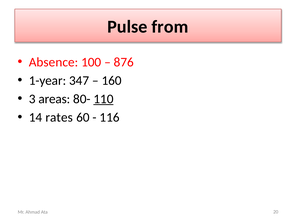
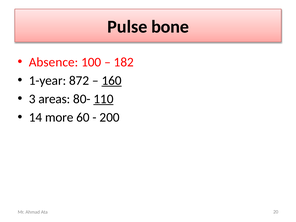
from: from -> bone
876: 876 -> 182
347: 347 -> 872
160 underline: none -> present
rates: rates -> more
116: 116 -> 200
